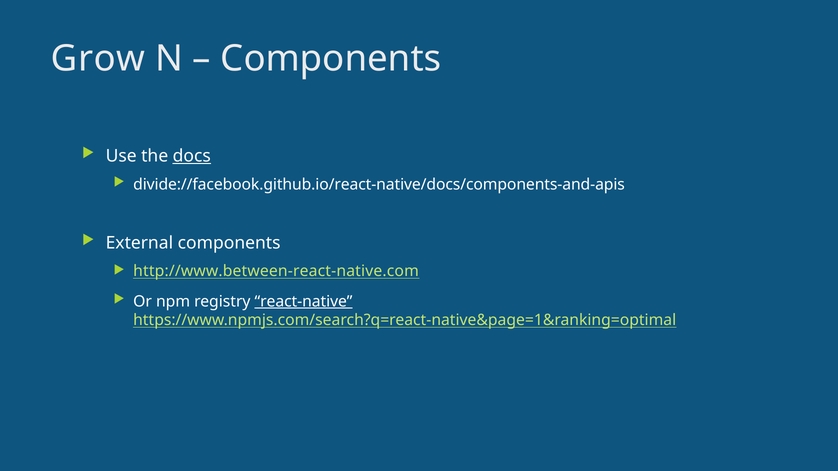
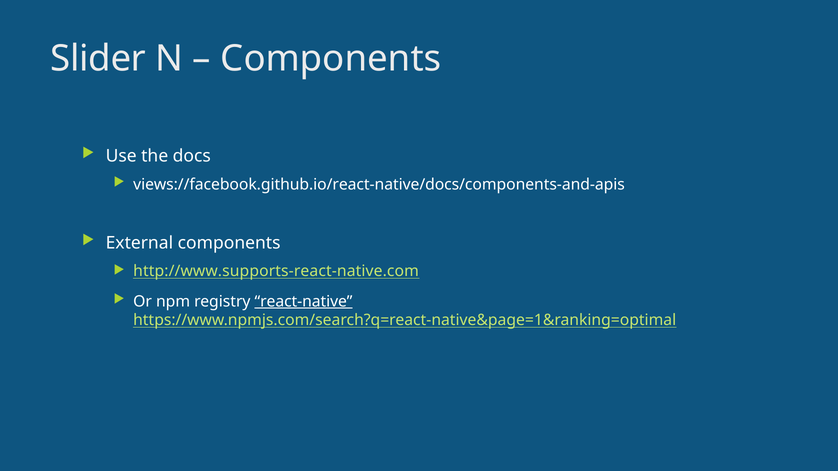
Grow: Grow -> Slider
docs underline: present -> none
divide://facebook.github.io/react-native/docs/components-and-apis: divide://facebook.github.io/react-native/docs/components-and-apis -> views://facebook.github.io/react-native/docs/components-and-apis
http://www.between-react-native.com: http://www.between-react-native.com -> http://www.supports-react-native.com
